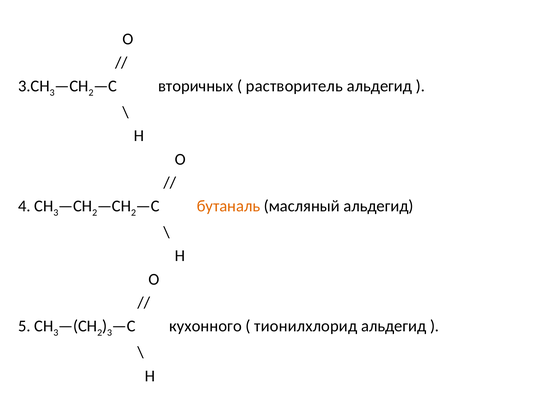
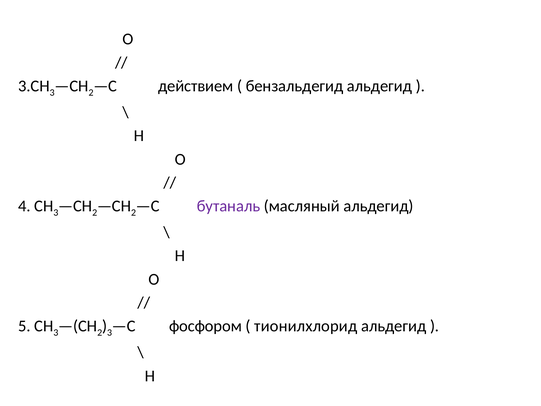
вторичных: вторичных -> действием
растворитель: растворитель -> бензальдегид
бутаналь colour: orange -> purple
кухонного: кухонного -> фосфором
